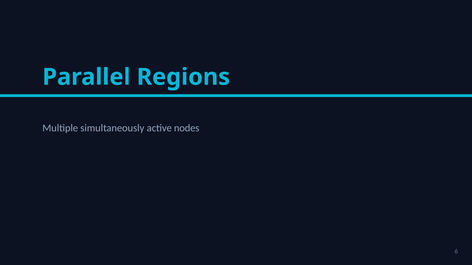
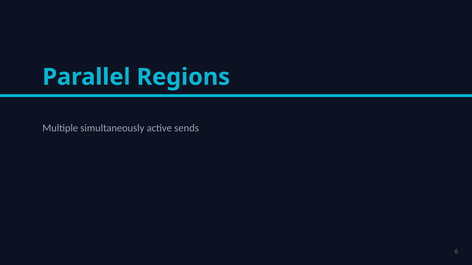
nodes: nodes -> sends
